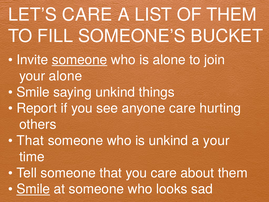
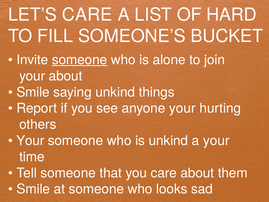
OF THEM: THEM -> HARD
your alone: alone -> about
anyone care: care -> your
That at (30, 140): That -> Your
Smile at (33, 189) underline: present -> none
